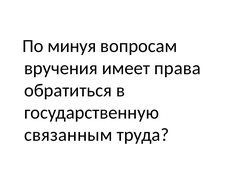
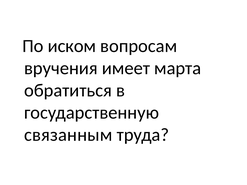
минуя: минуя -> иском
права: права -> марта
